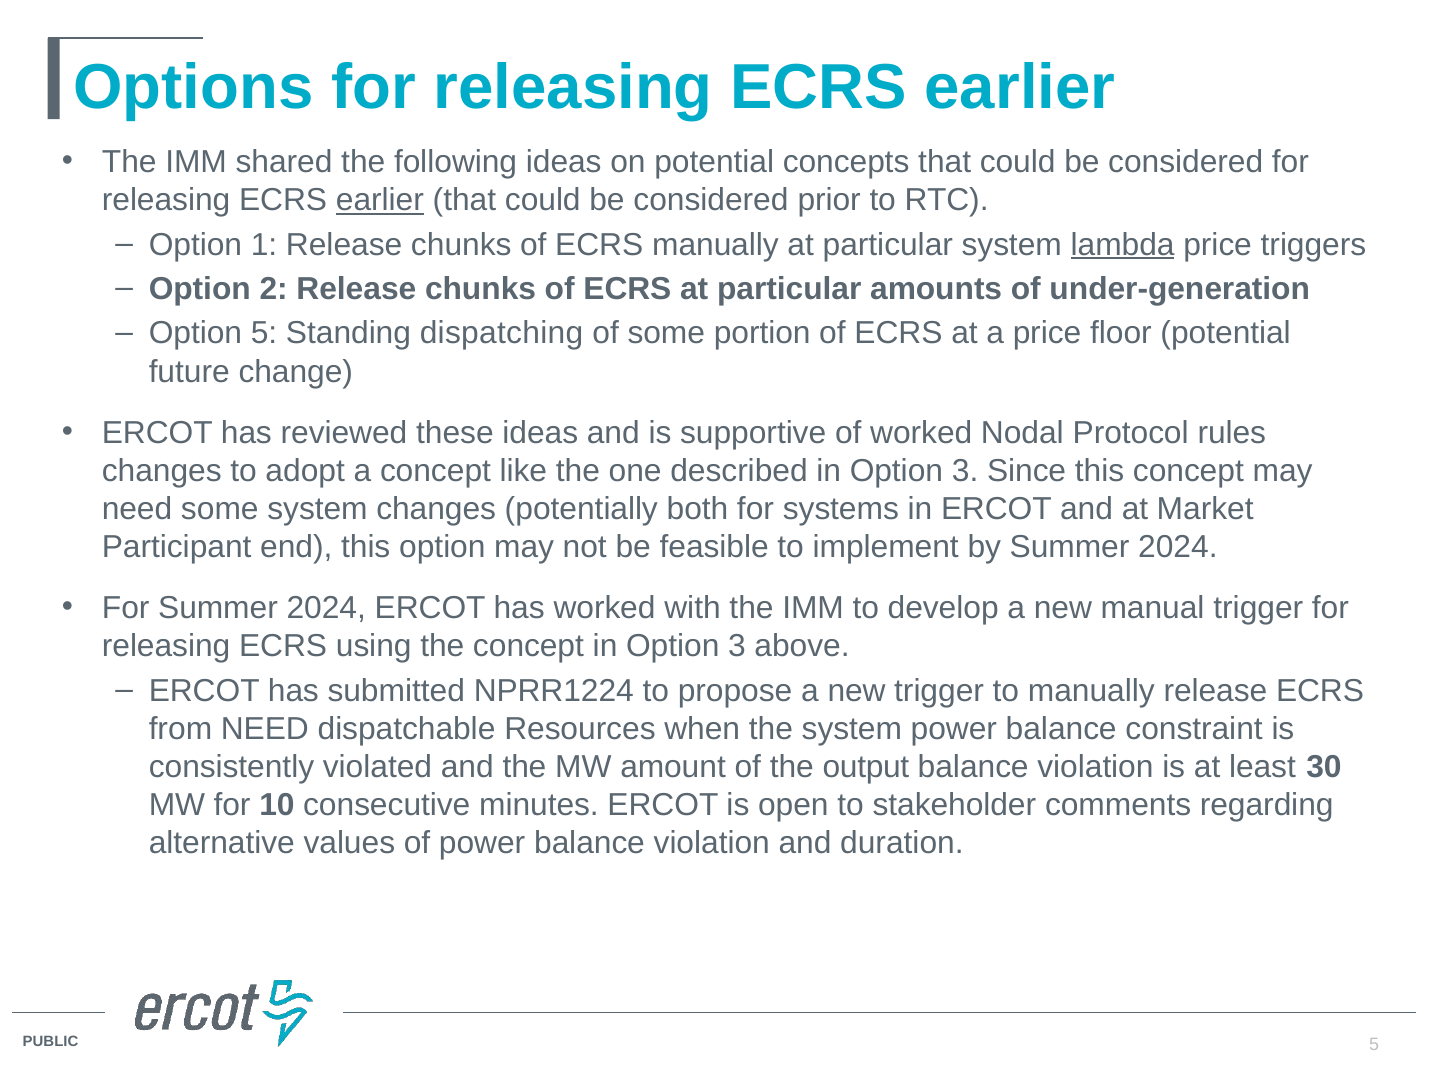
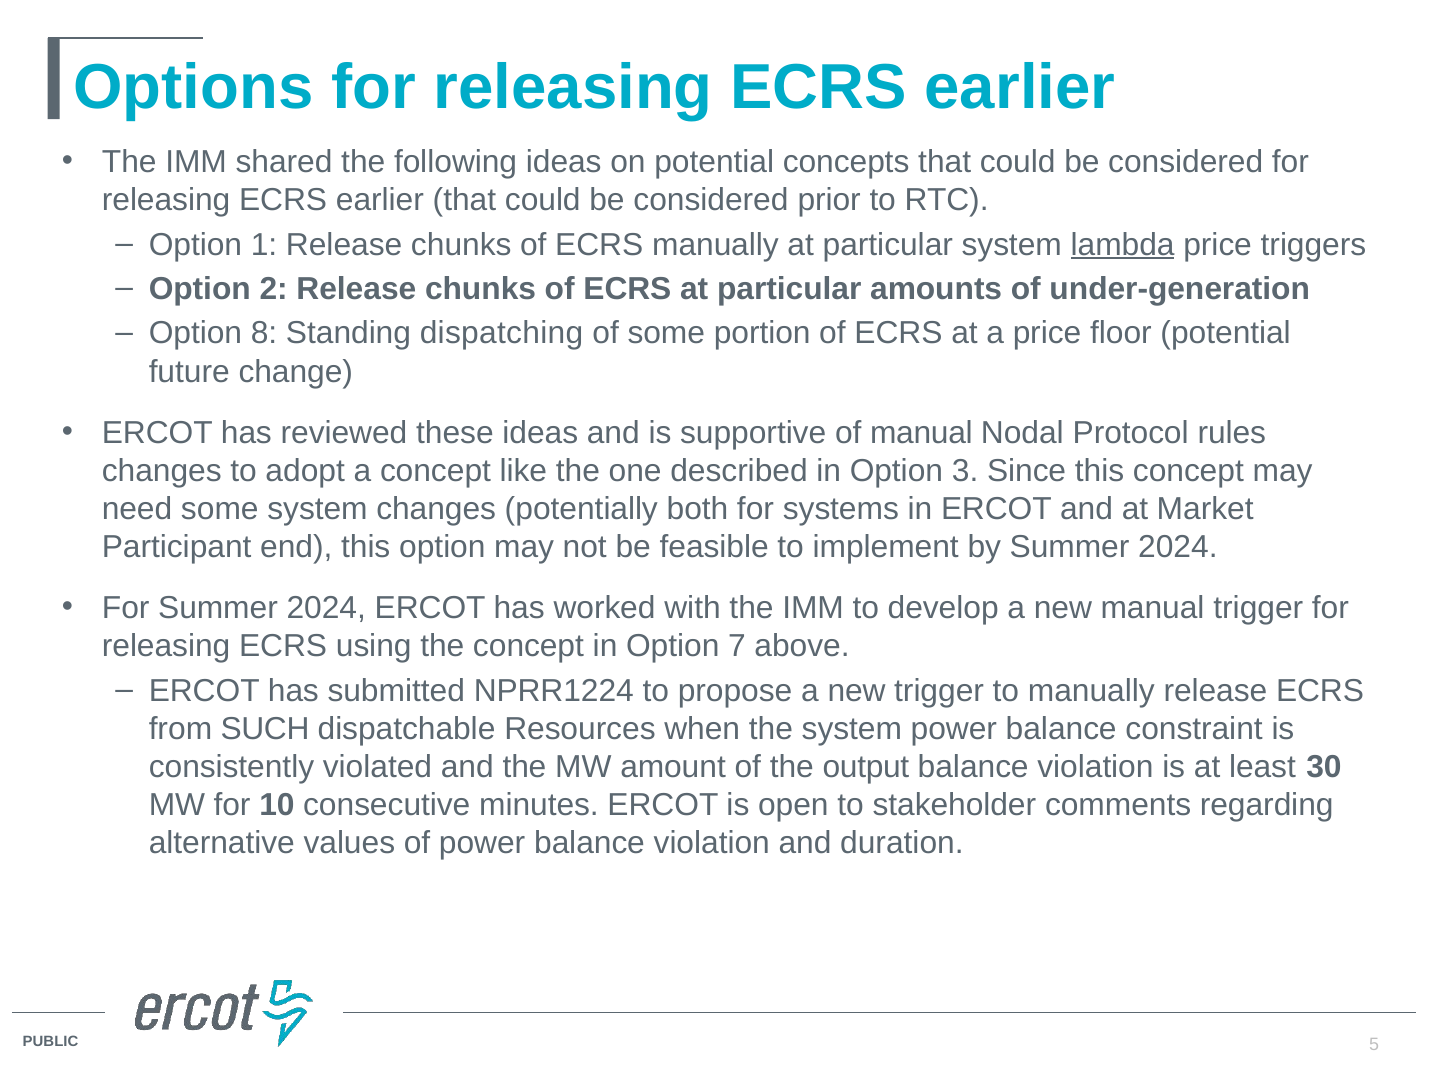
earlier at (380, 200) underline: present -> none
Option 5: 5 -> 8
of worked: worked -> manual
concept in Option 3: 3 -> 7
from NEED: NEED -> SUCH
